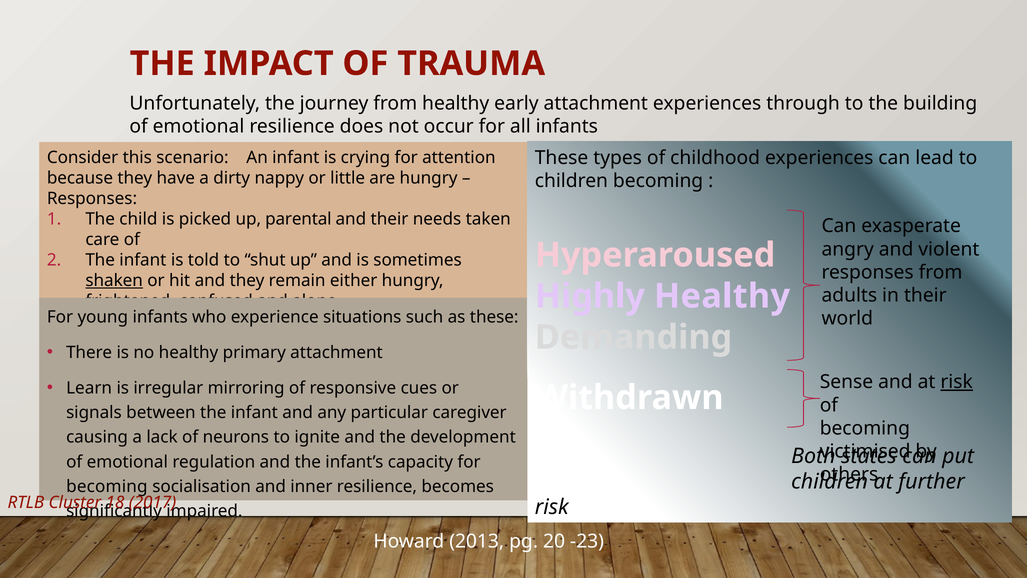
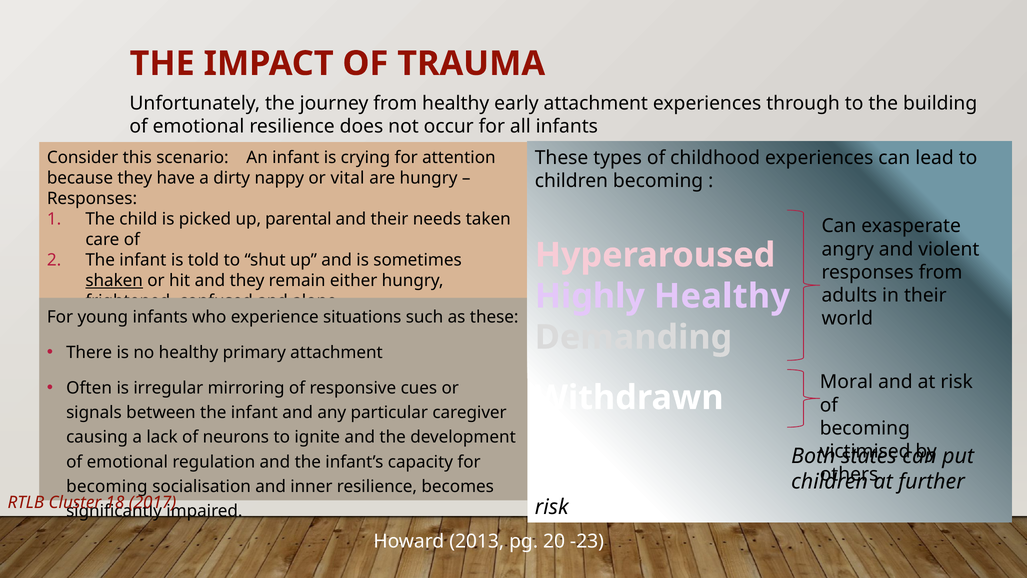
little: little -> vital
Sense: Sense -> Moral
risk at (957, 382) underline: present -> none
Learn: Learn -> Often
